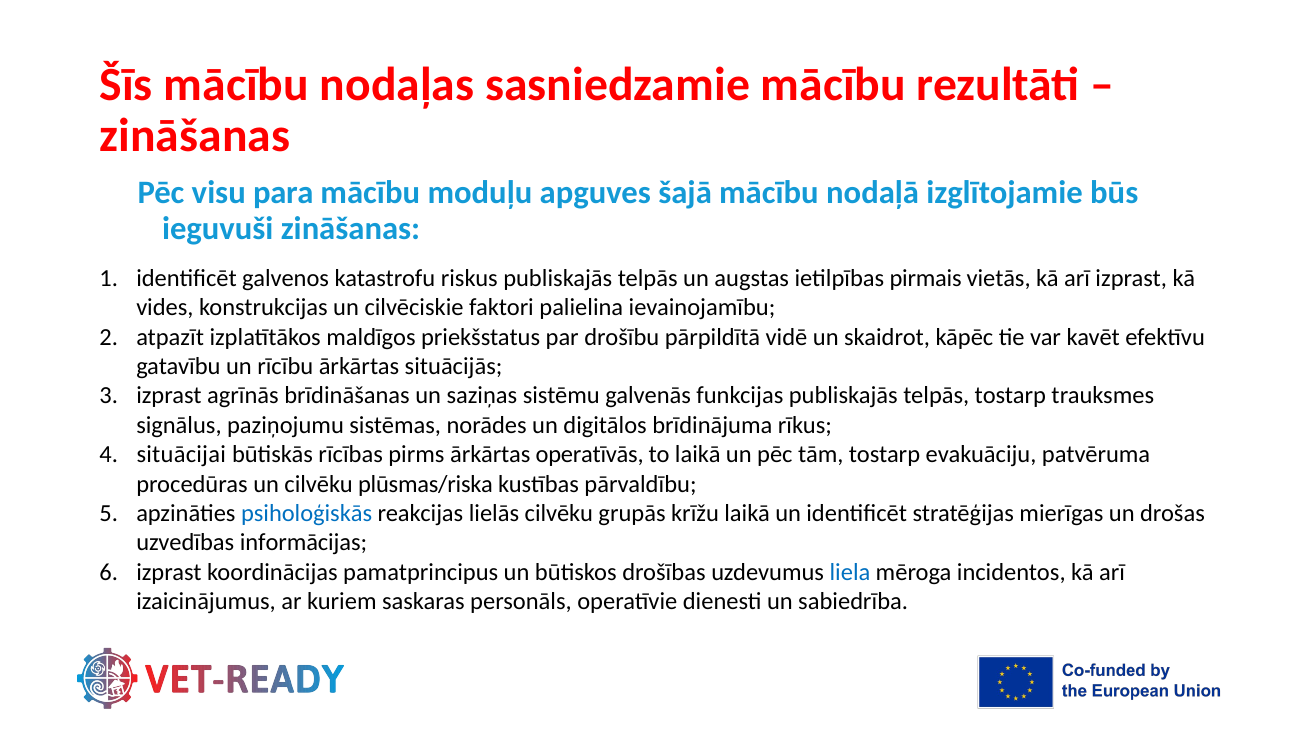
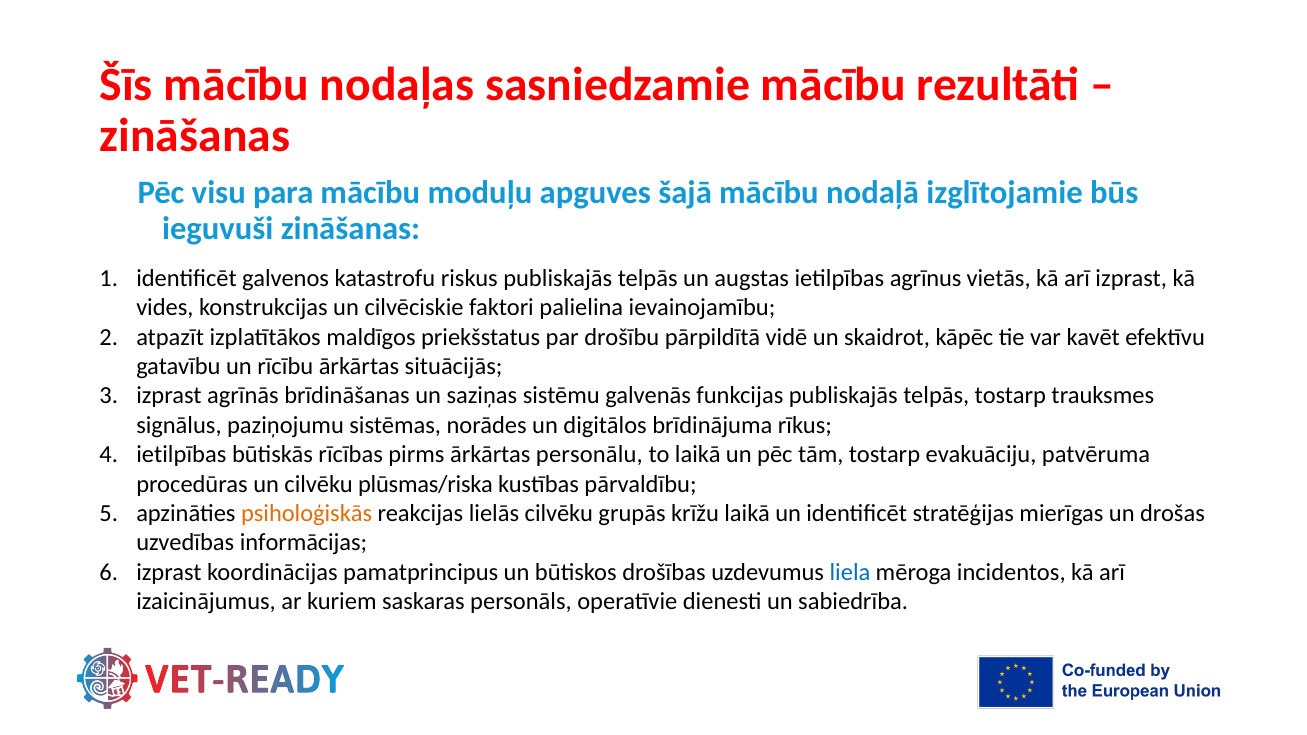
pirmais: pirmais -> agrīnus
situācijai at (181, 455): situācijai -> ietilpības
operatīvās: operatīvās -> personālu
psiholoģiskās colour: blue -> orange
